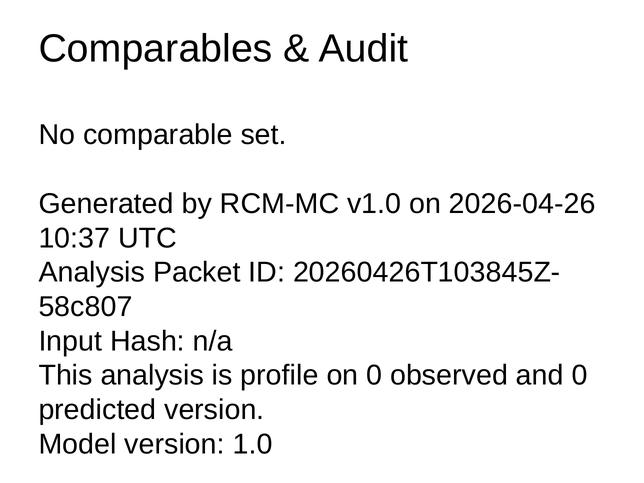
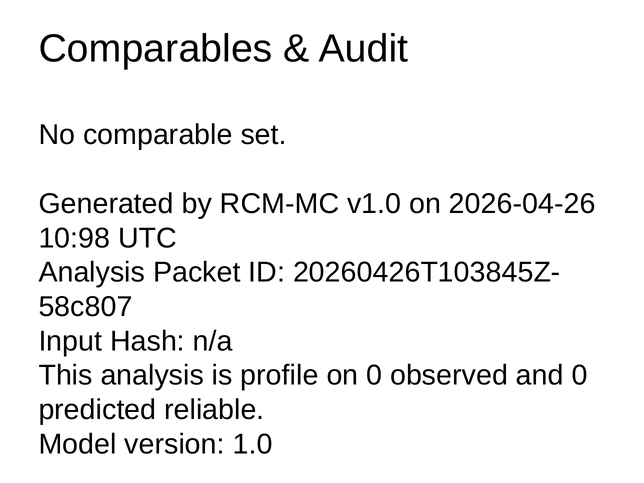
10:37: 10:37 -> 10:98
predicted version: version -> reliable
